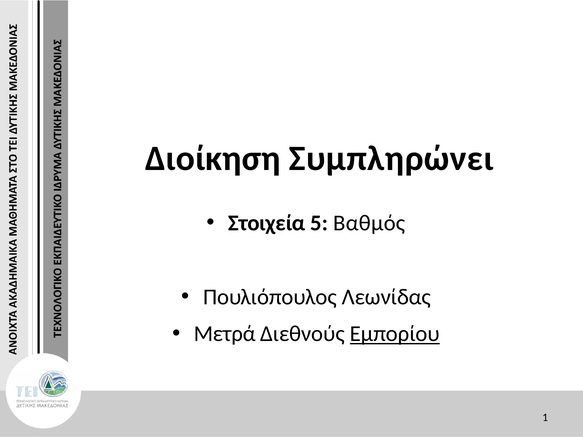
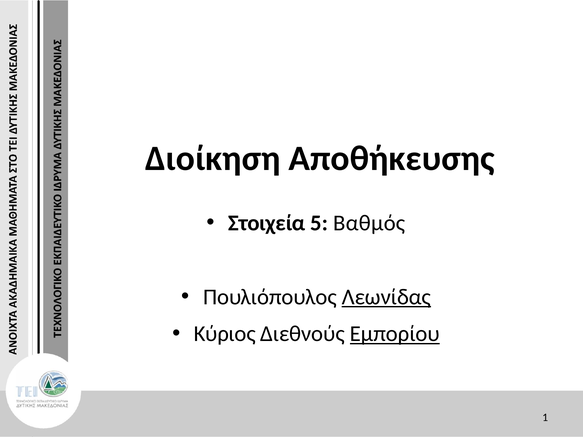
Συμπληρώνει: Συμπληρώνει -> Αποθήκευσης
Λεωνίδας underline: none -> present
Μετρά: Μετρά -> Κύριος
